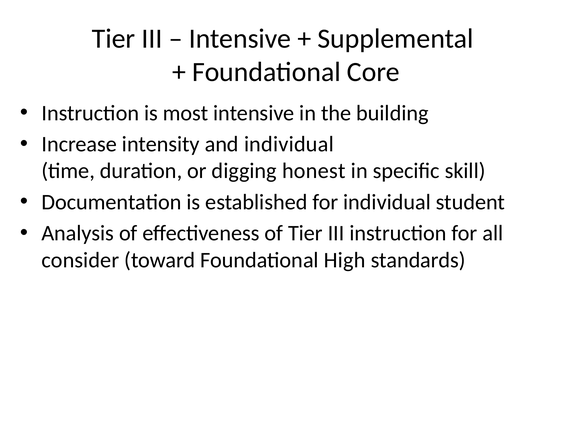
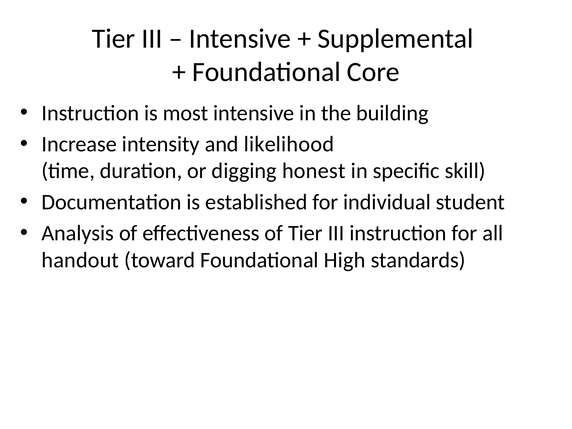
and individual: individual -> likelihood
consider: consider -> handout
